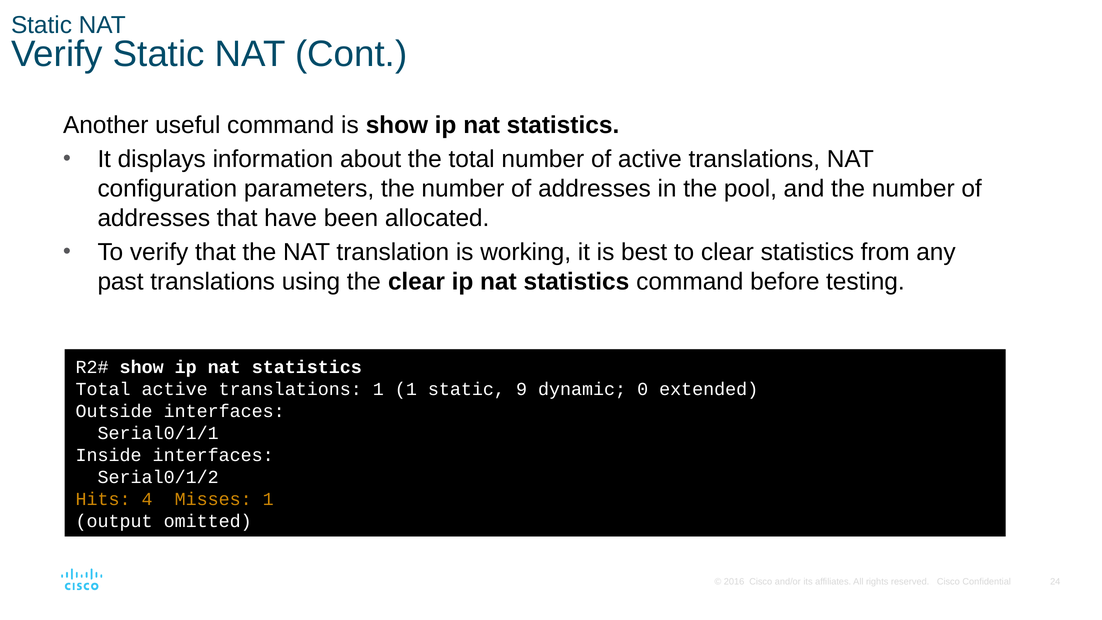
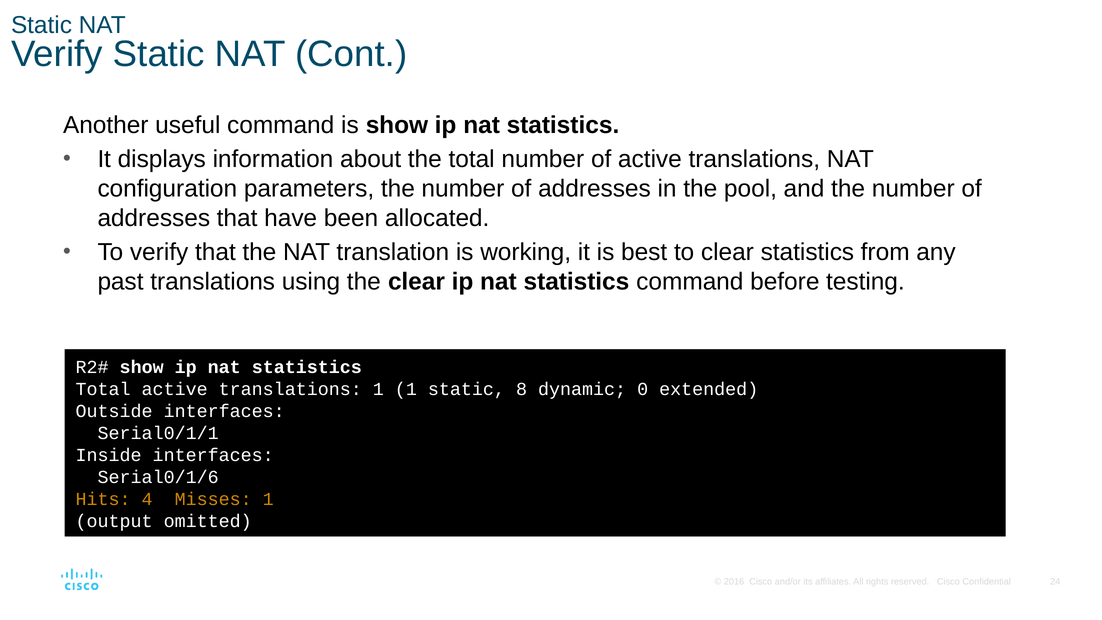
9: 9 -> 8
Serial0/1/2: Serial0/1/2 -> Serial0/1/6
